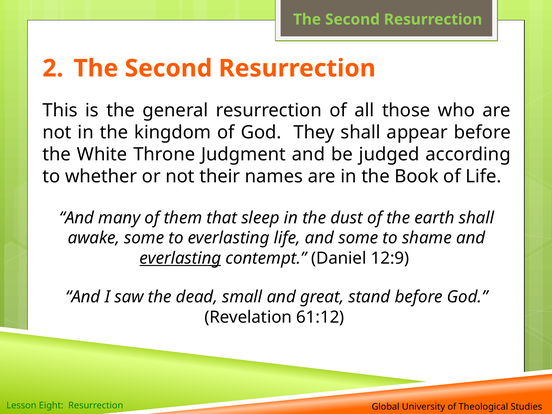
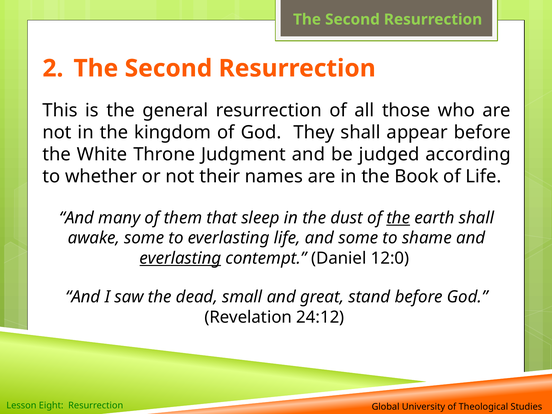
the at (398, 218) underline: none -> present
12:9: 12:9 -> 12:0
61:12: 61:12 -> 24:12
